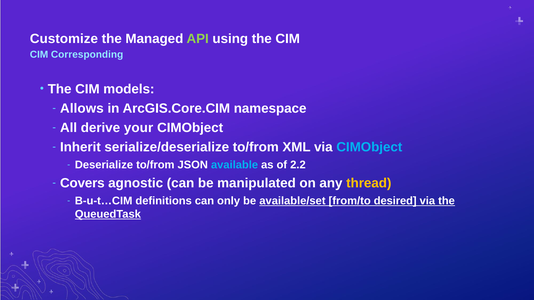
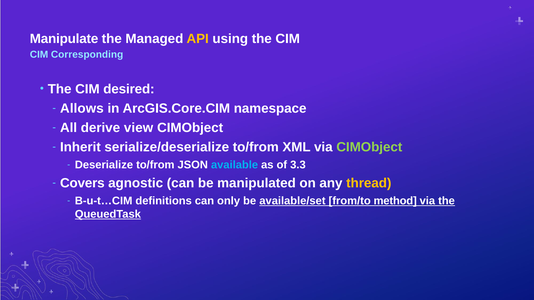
Customize: Customize -> Manipulate
API colour: light green -> yellow
models: models -> desired
your: your -> view
CIMObject at (369, 147) colour: light blue -> light green
2.2: 2.2 -> 3.3
desired: desired -> method
